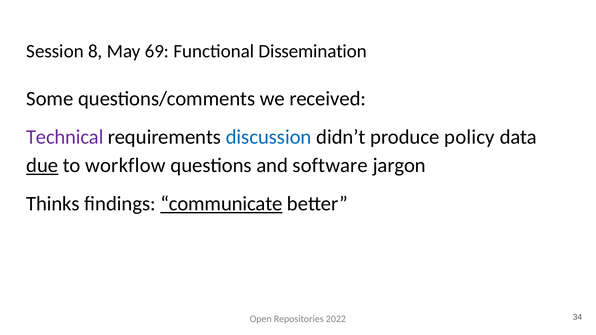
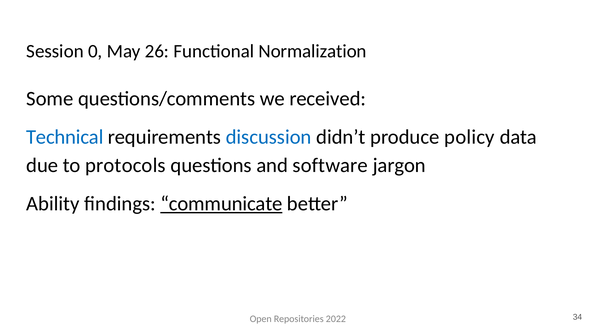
8: 8 -> 0
69: 69 -> 26
Dissemination: Dissemination -> Normalization
Technical colour: purple -> blue
due underline: present -> none
workflow: workflow -> protocols
Thinks: Thinks -> Ability
